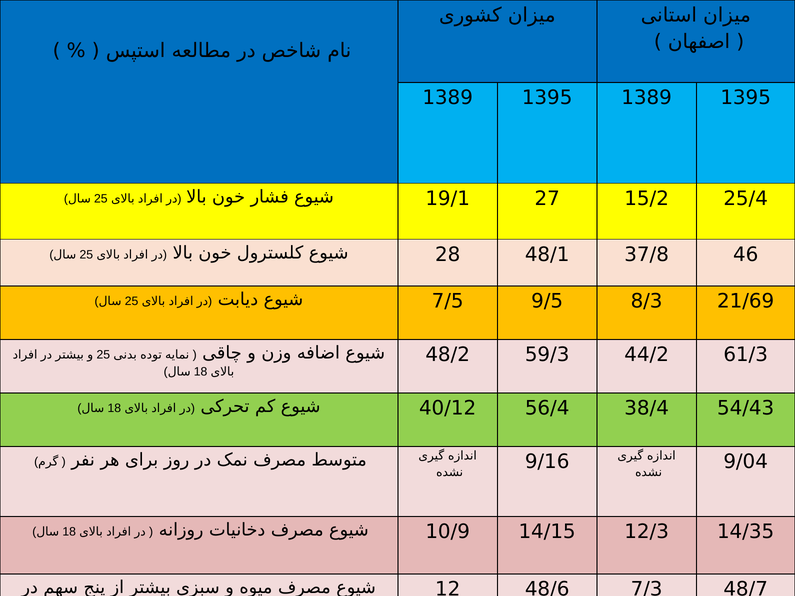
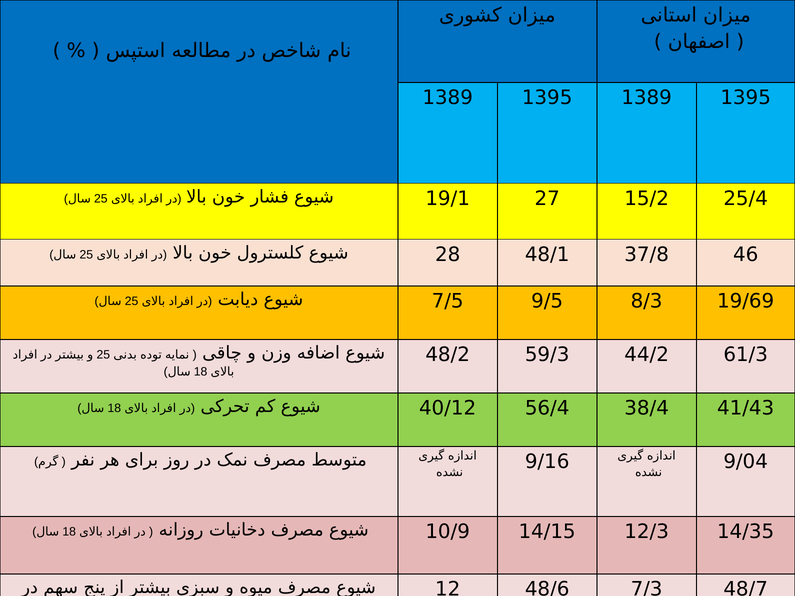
21/69: 21/69 -> 19/69
54/43: 54/43 -> 41/43
